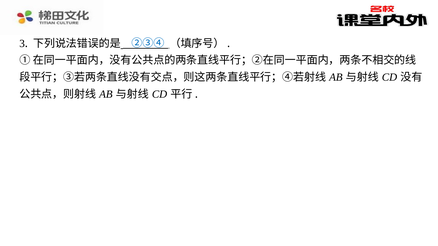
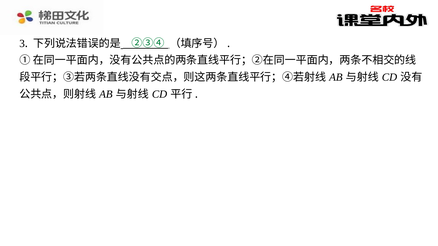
②③④ colour: blue -> green
